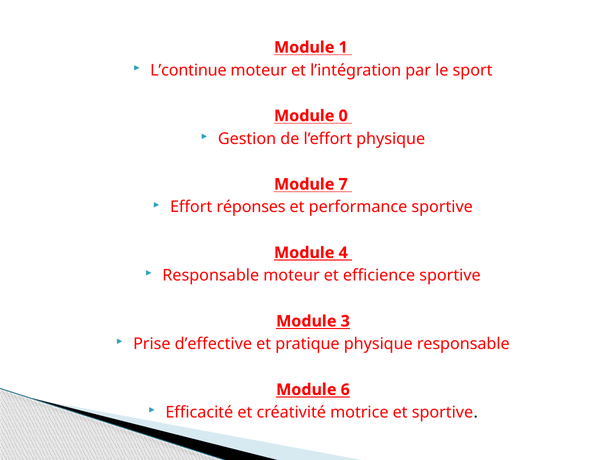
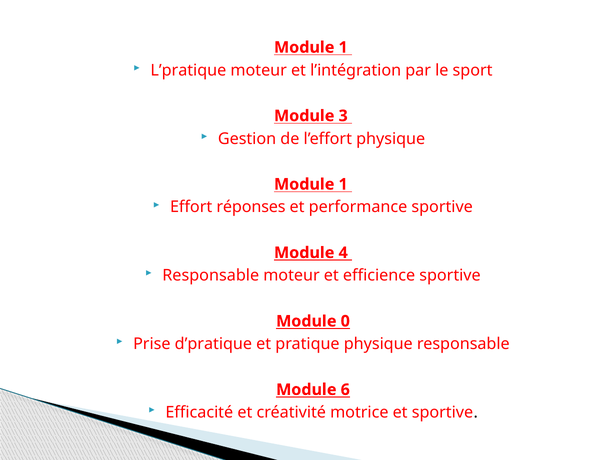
L’continue: L’continue -> L’pratique
0: 0 -> 3
7 at (343, 184): 7 -> 1
3: 3 -> 0
d’effective: d’effective -> d’pratique
